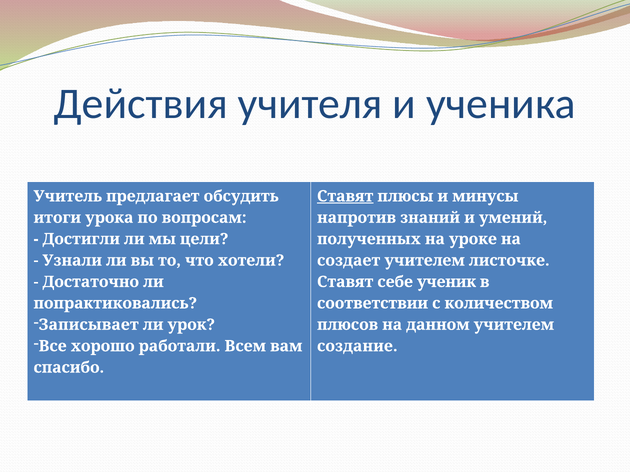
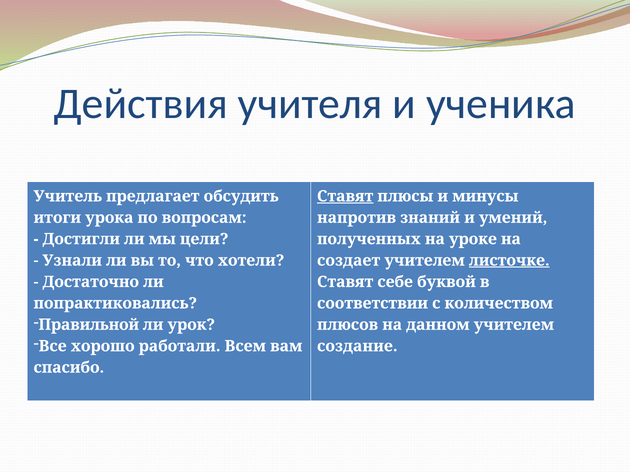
листочке underline: none -> present
ученик: ученик -> буквой
Записывает: Записывает -> Правильной
